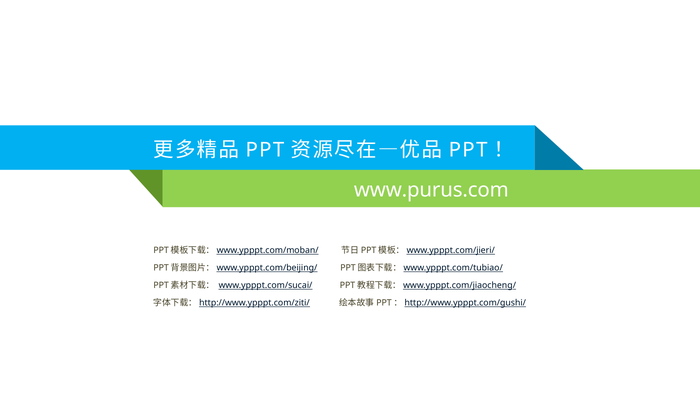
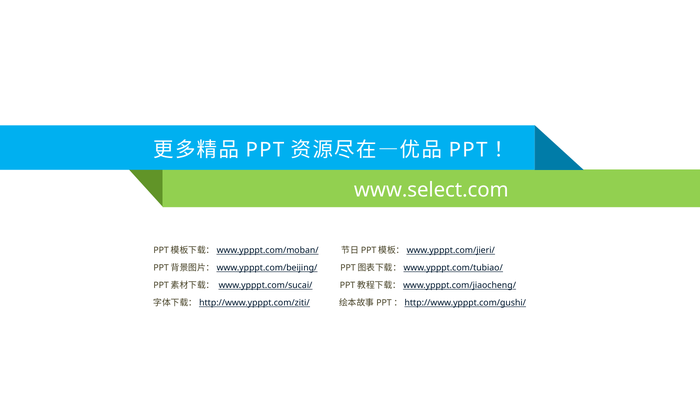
www.purus.com: www.purus.com -> www.select.com
